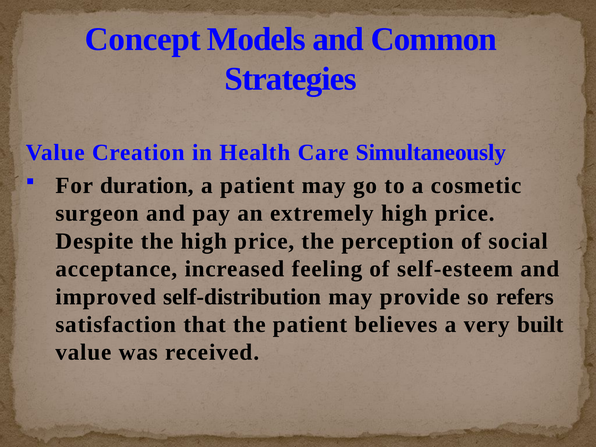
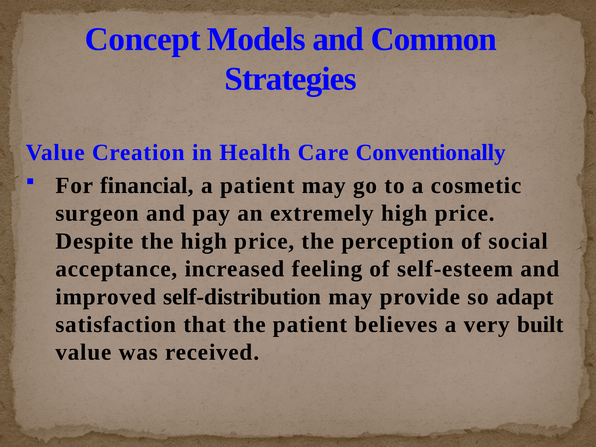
Simultaneously: Simultaneously -> Conventionally
duration: duration -> financial
refers: refers -> adapt
